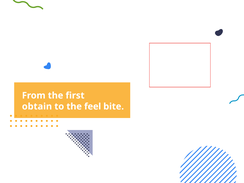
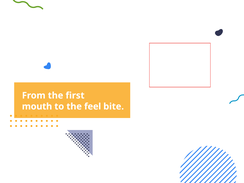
obtain: obtain -> mouth
